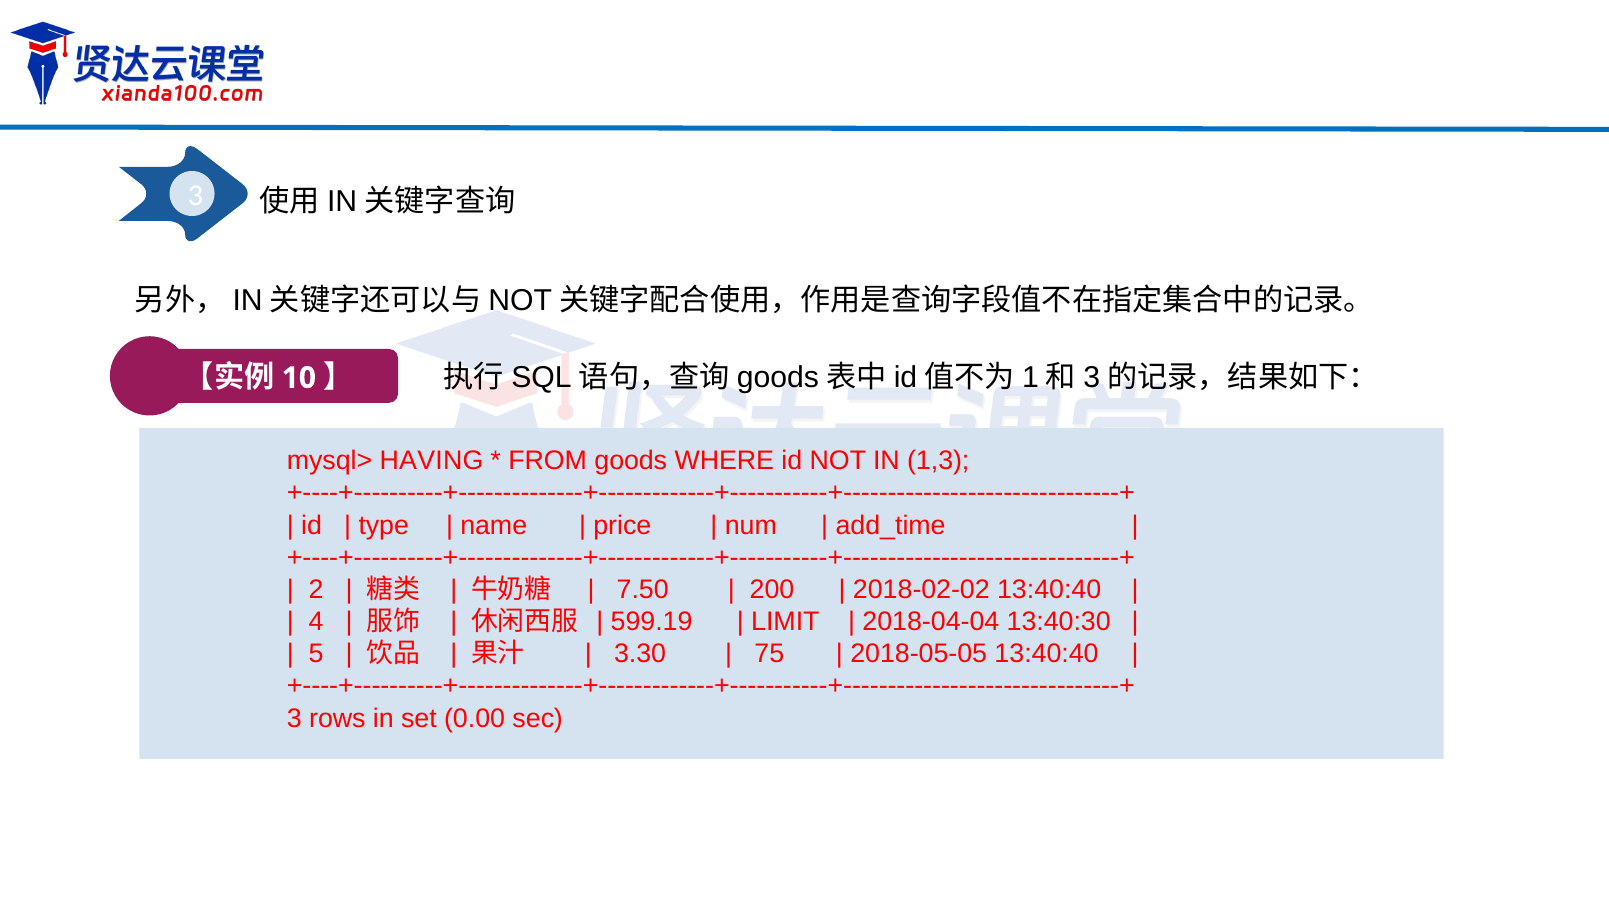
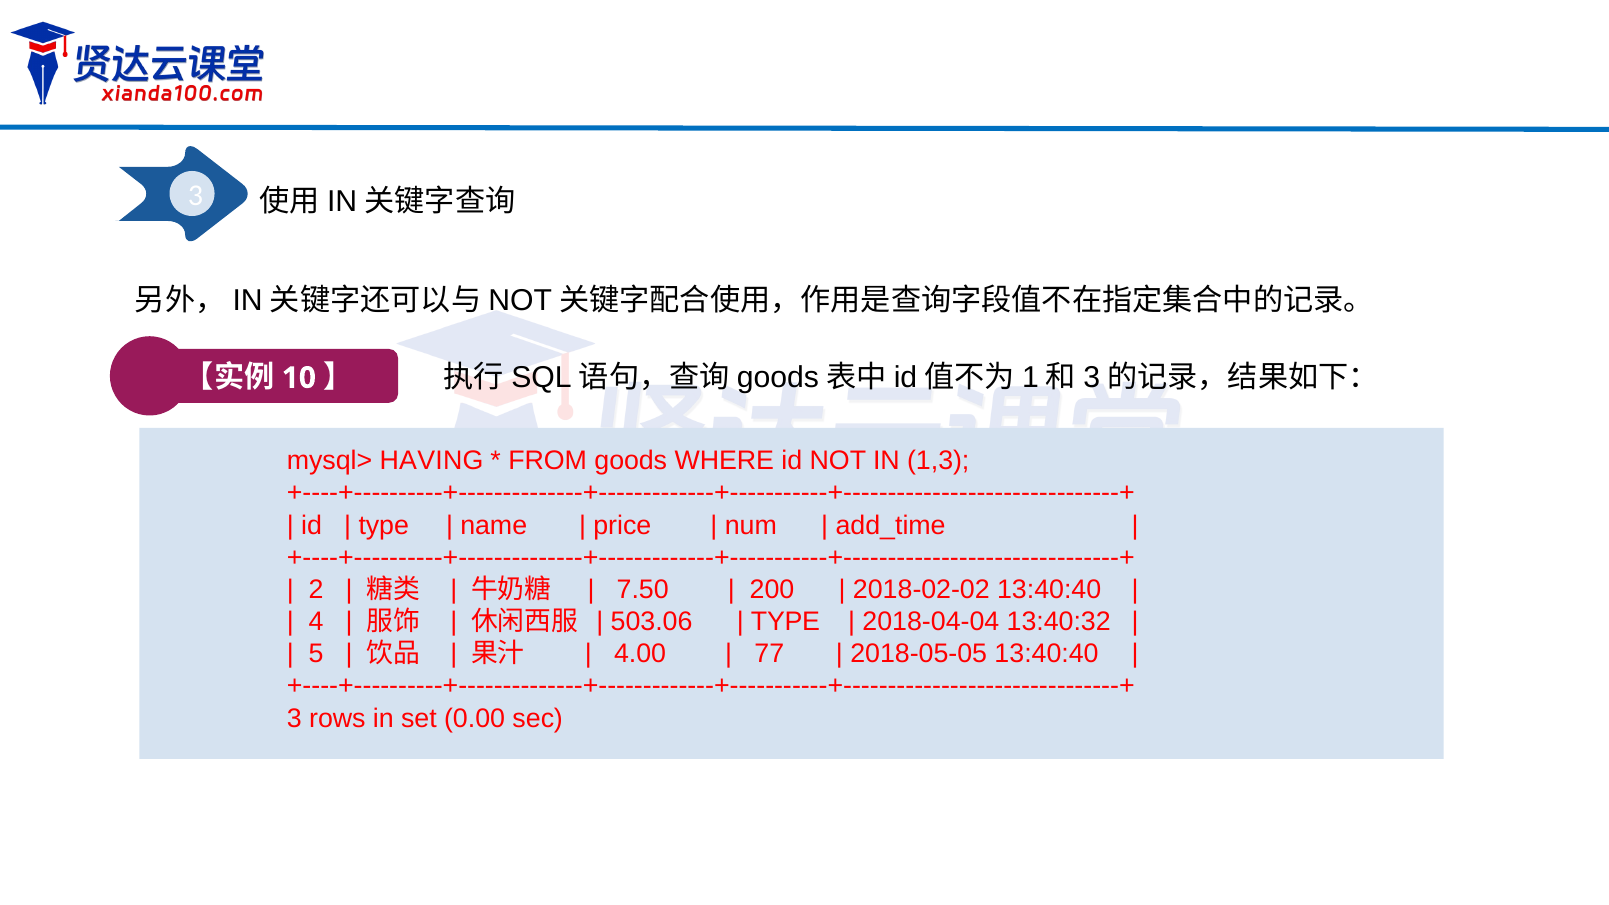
599.19: 599.19 -> 503.06
LIMIT at (785, 622): LIMIT -> TYPE
13:40:30: 13:40:30 -> 13:40:32
3.30: 3.30 -> 4.00
75: 75 -> 77
